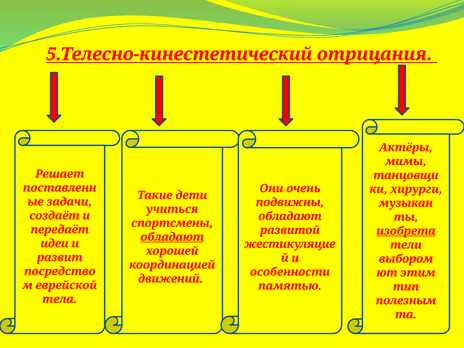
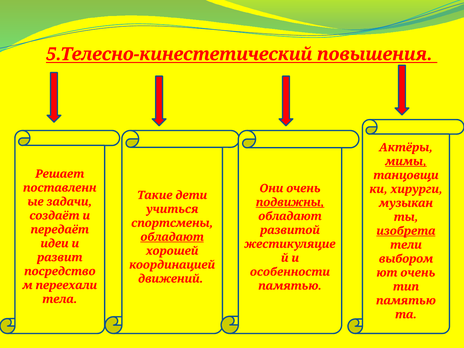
отрицания: отрицания -> повышения
мимы underline: none -> present
подвижны underline: none -> present
ют этим: этим -> очень
еврейской: еврейской -> переехали
полезным at (406, 301): полезным -> памятью
